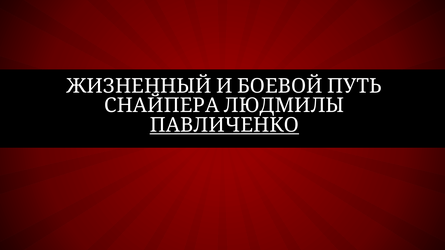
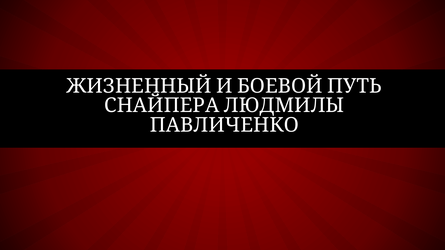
ПАВЛИЧЕНКО underline: present -> none
